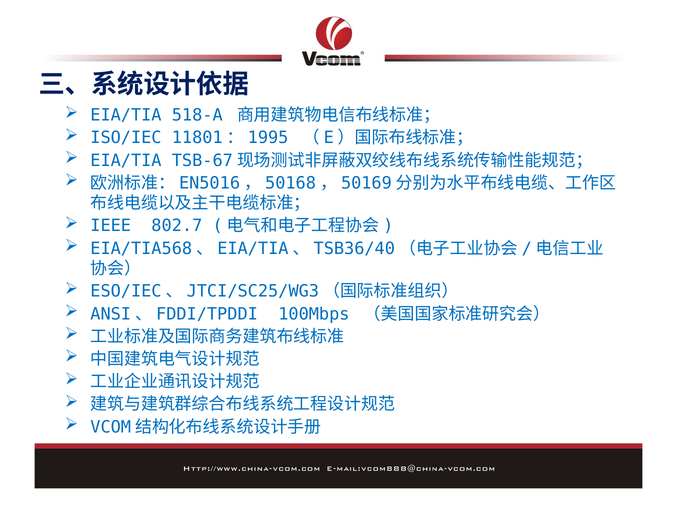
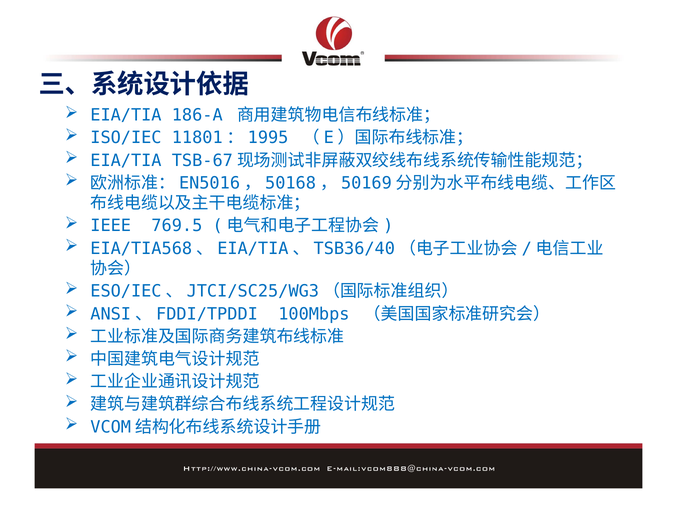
518-A: 518-A -> 186-A
802.7: 802.7 -> 769.5
